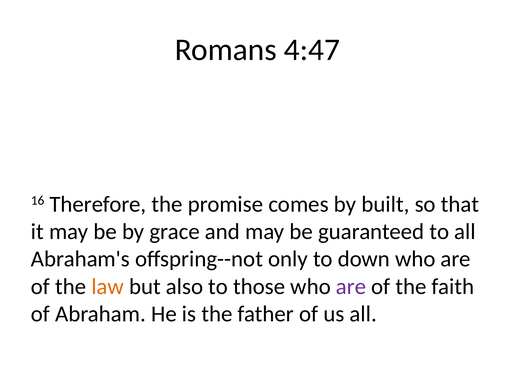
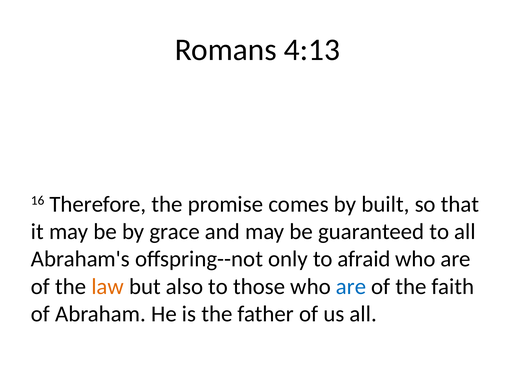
4:47: 4:47 -> 4:13
down: down -> afraid
are at (351, 287) colour: purple -> blue
